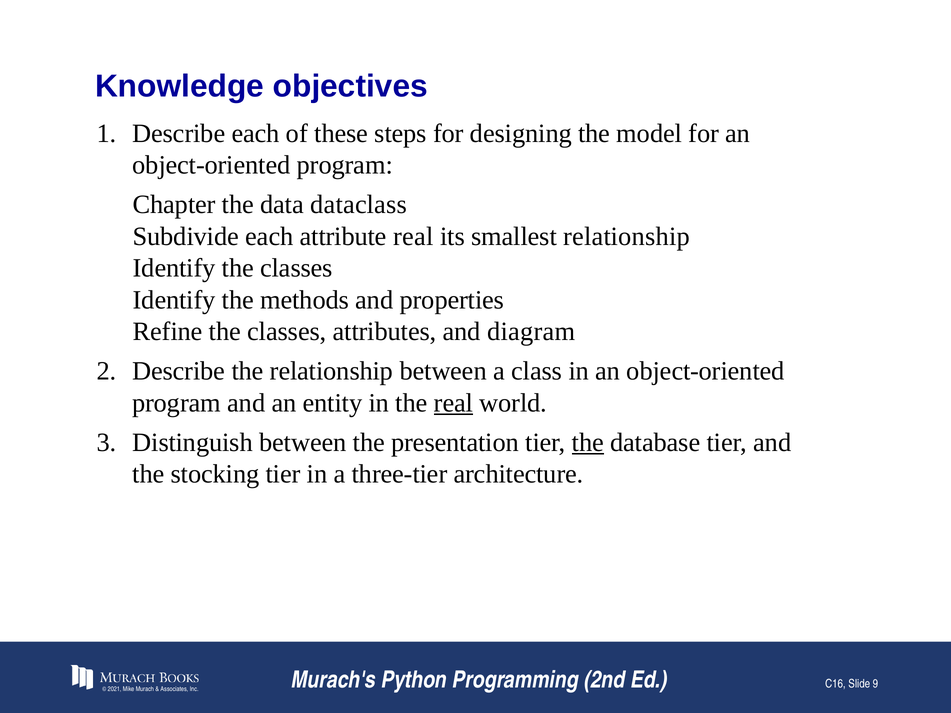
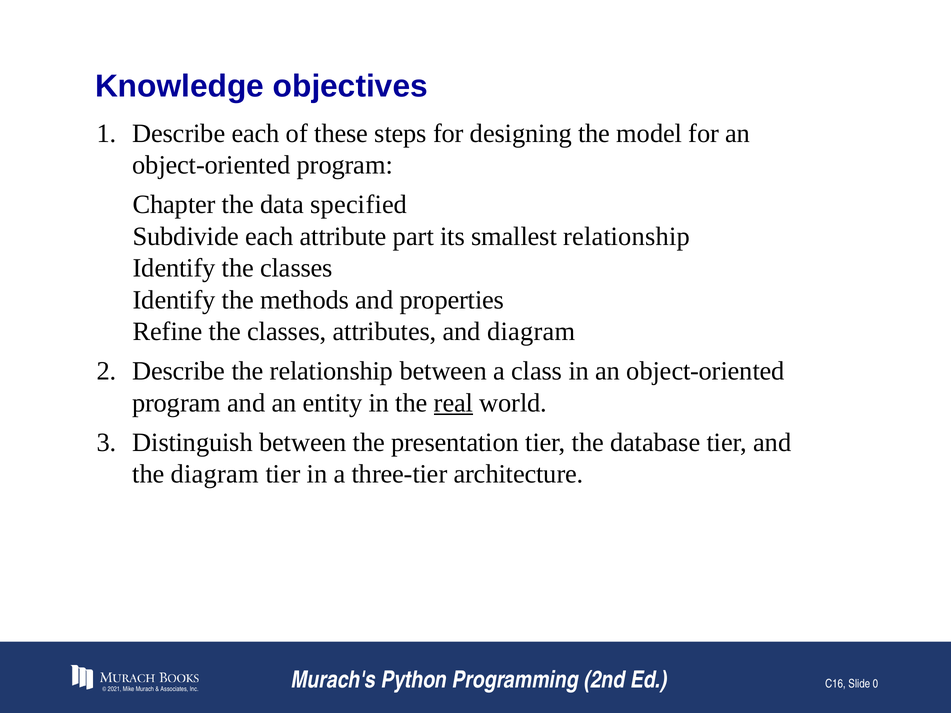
dataclass: dataclass -> specified
attribute real: real -> part
the at (588, 443) underline: present -> none
the stocking: stocking -> diagram
9: 9 -> 0
